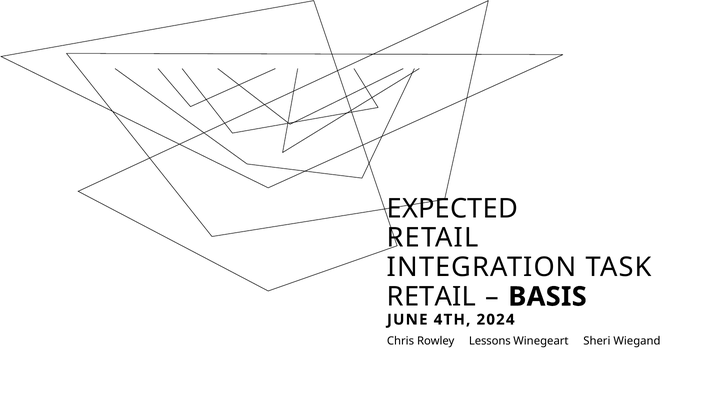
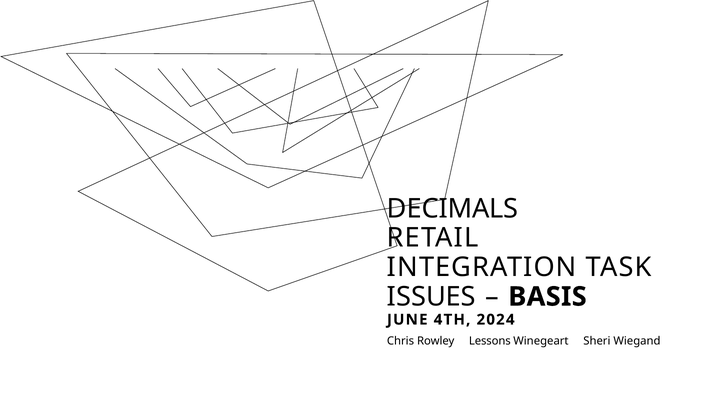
EXPECTED: EXPECTED -> DECIMALS
RETAIL at (431, 297): RETAIL -> ISSUES
